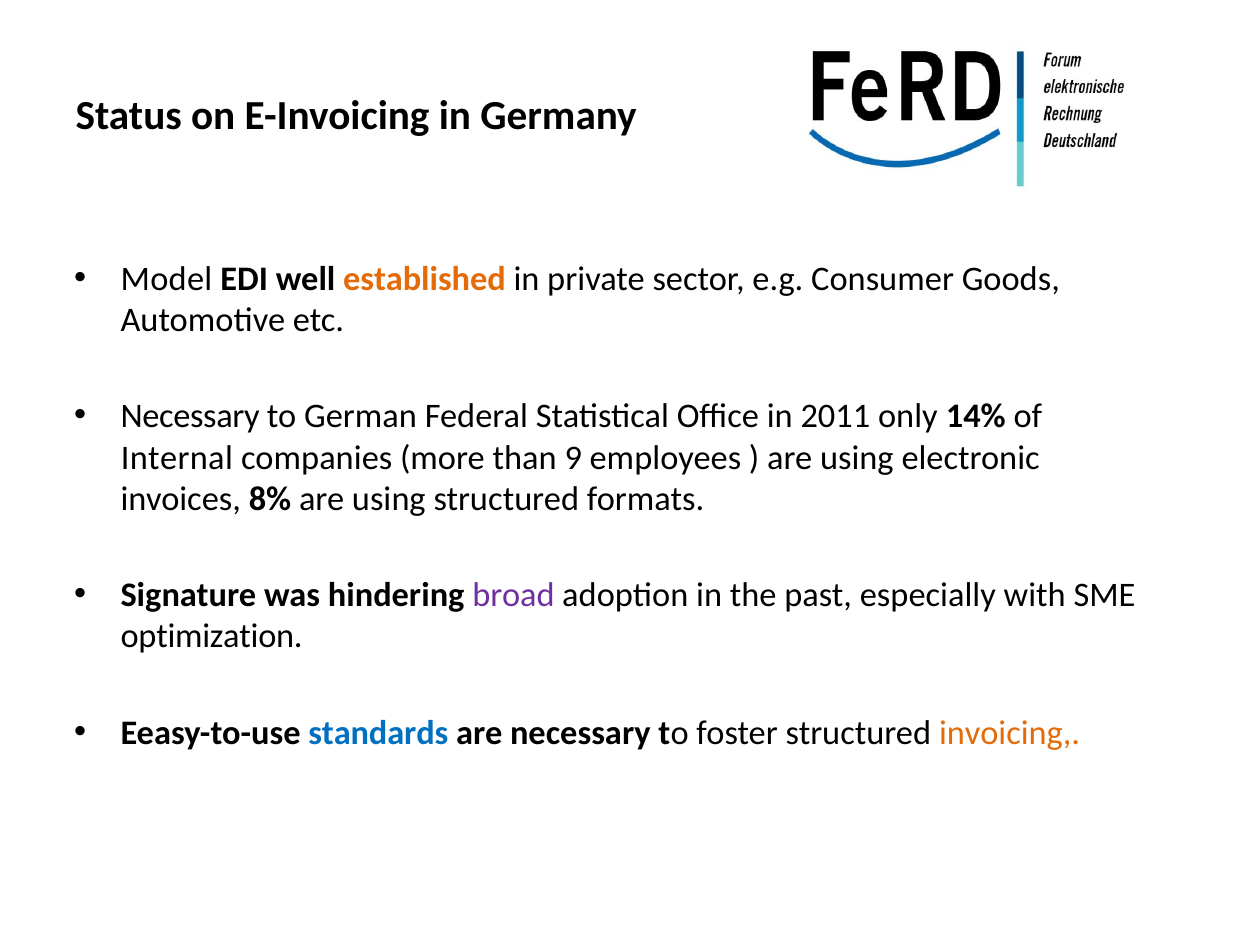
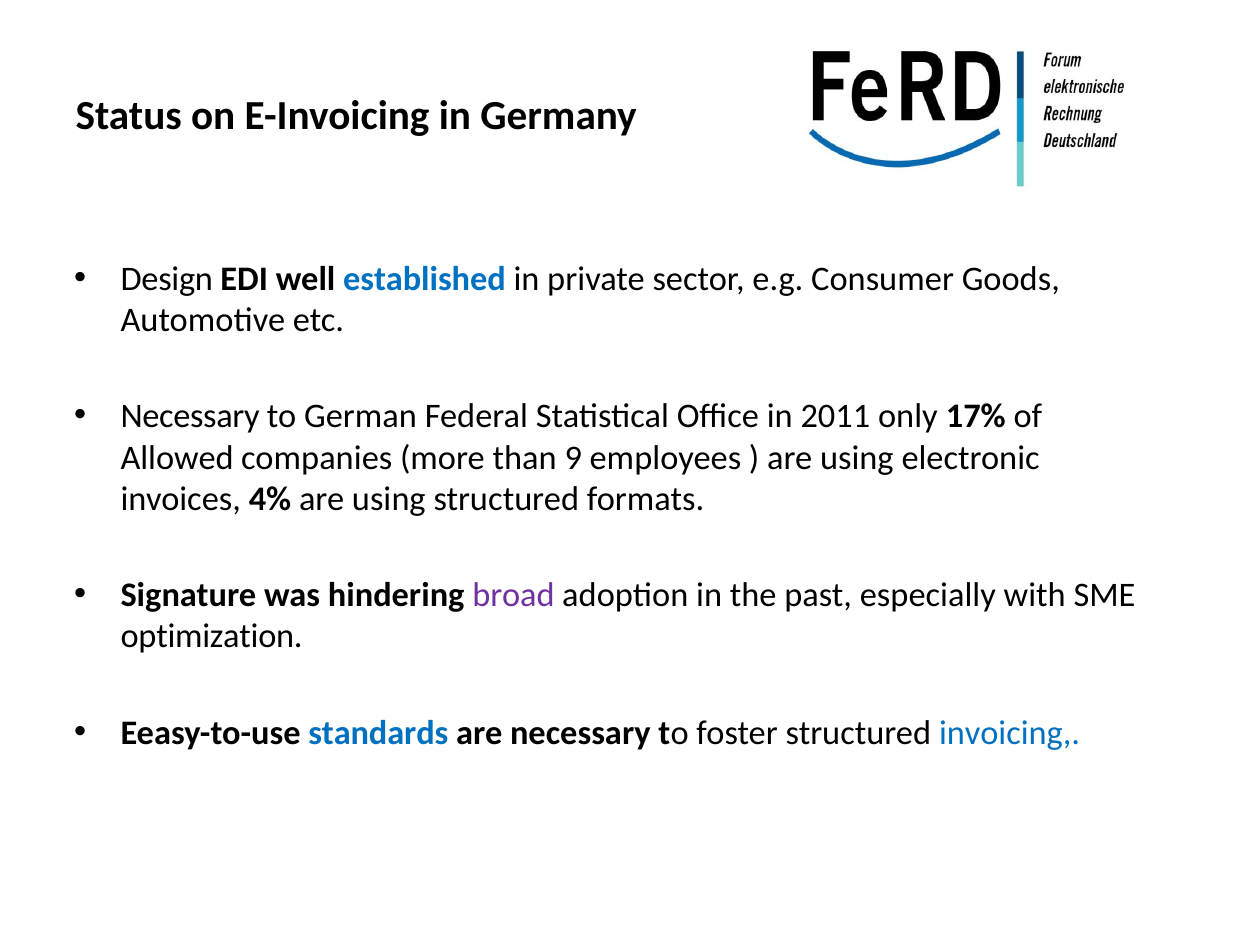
Model: Model -> Design
established colour: orange -> blue
14%: 14% -> 17%
Internal: Internal -> Allowed
8%: 8% -> 4%
invoicing colour: orange -> blue
